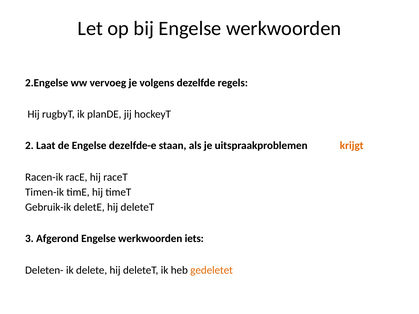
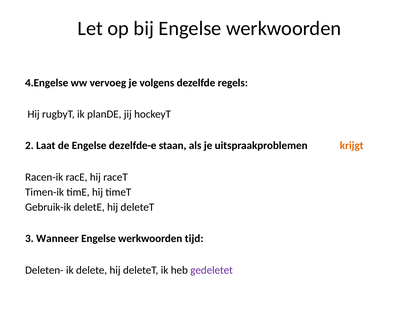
2.Engelse: 2.Engelse -> 4.Engelse
Afgerond: Afgerond -> Wanneer
iets: iets -> tijd
gedeletet colour: orange -> purple
